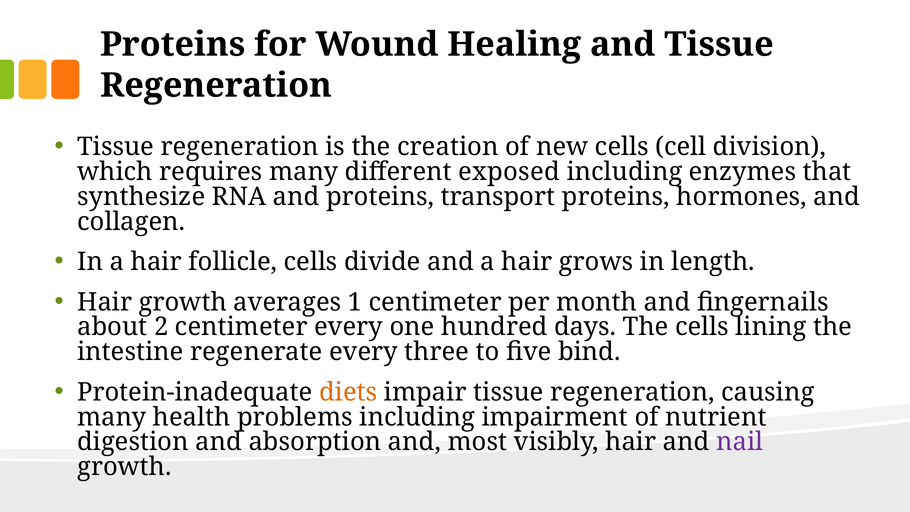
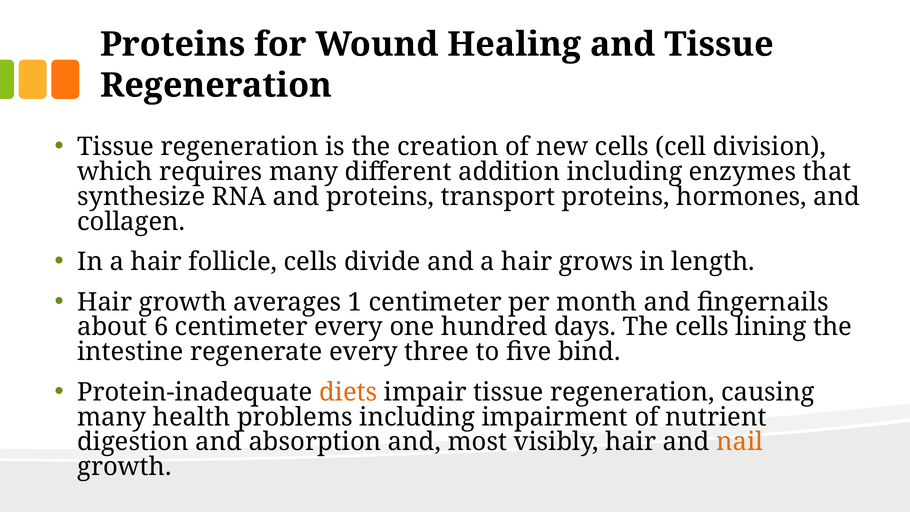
exposed: exposed -> addition
2: 2 -> 6
nail colour: purple -> orange
